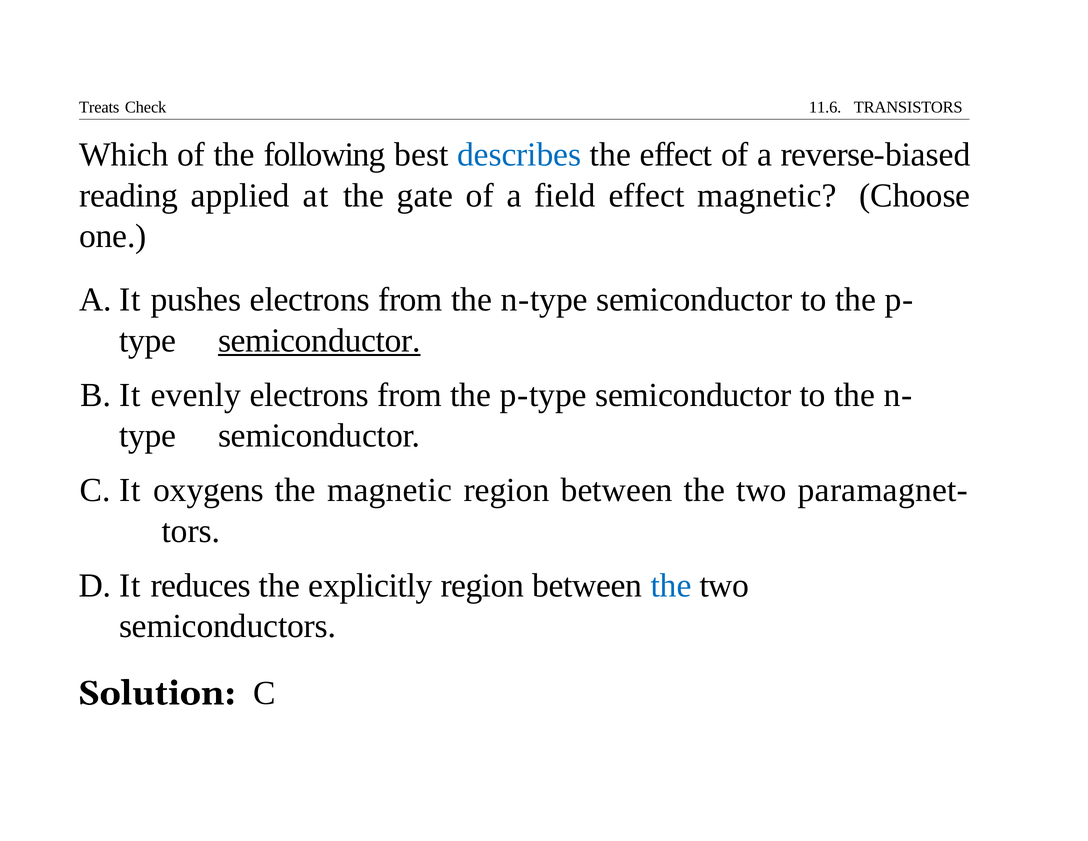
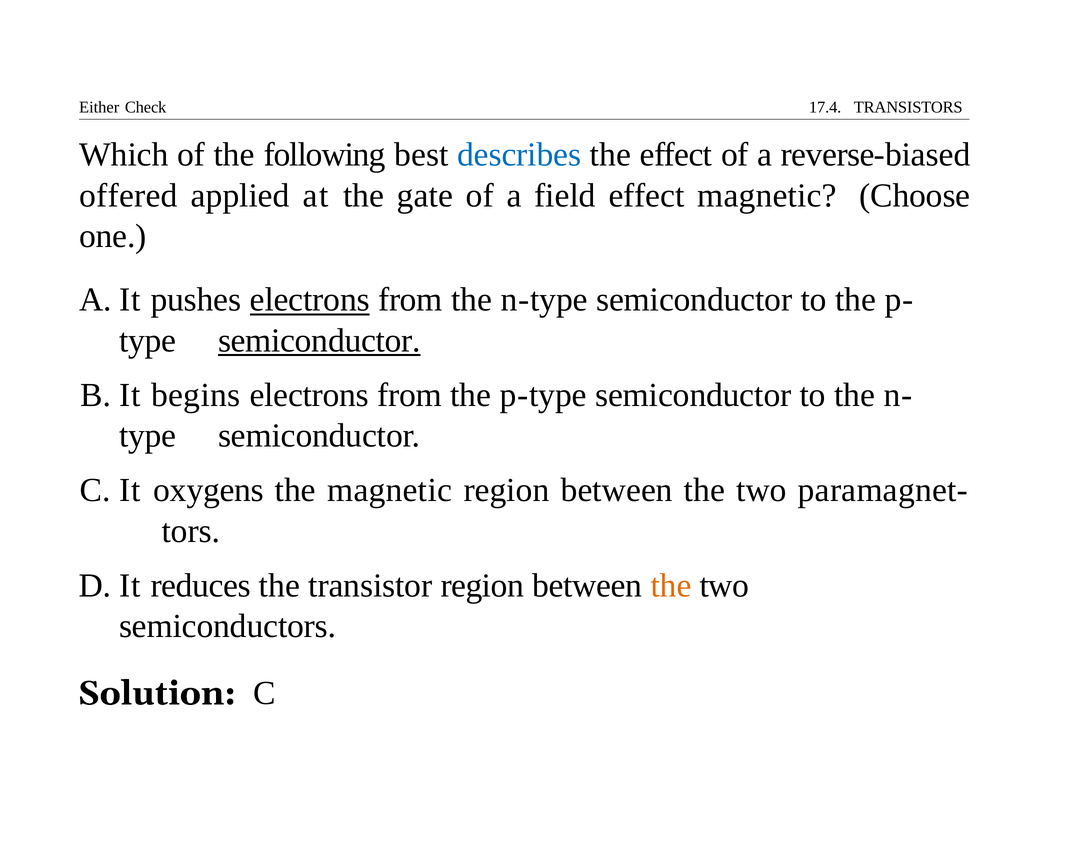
Treats: Treats -> Either
11.6: 11.6 -> 17.4
reading: reading -> offered
electrons at (310, 300) underline: none -> present
evenly: evenly -> begins
explicitly: explicitly -> transistor
the at (671, 586) colour: blue -> orange
